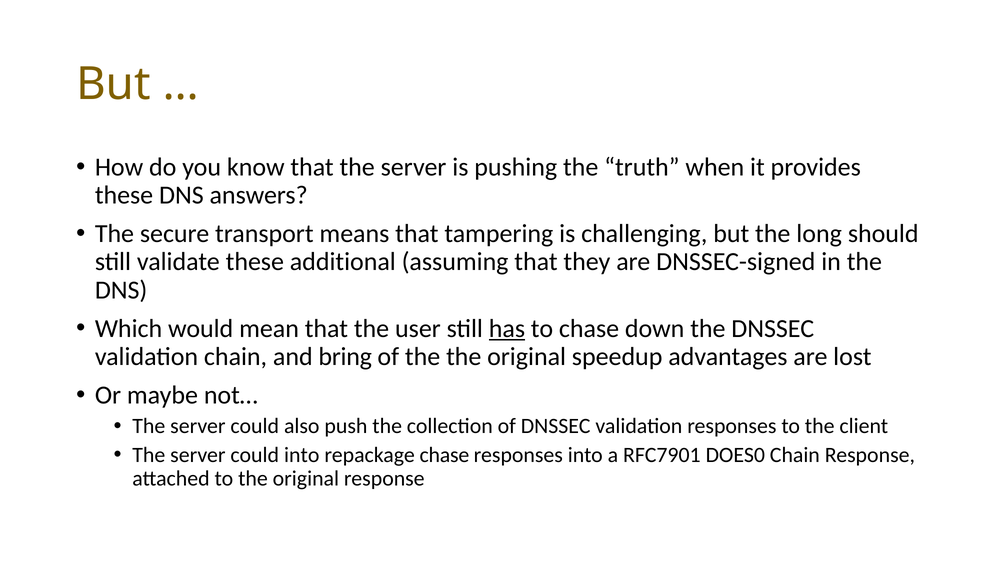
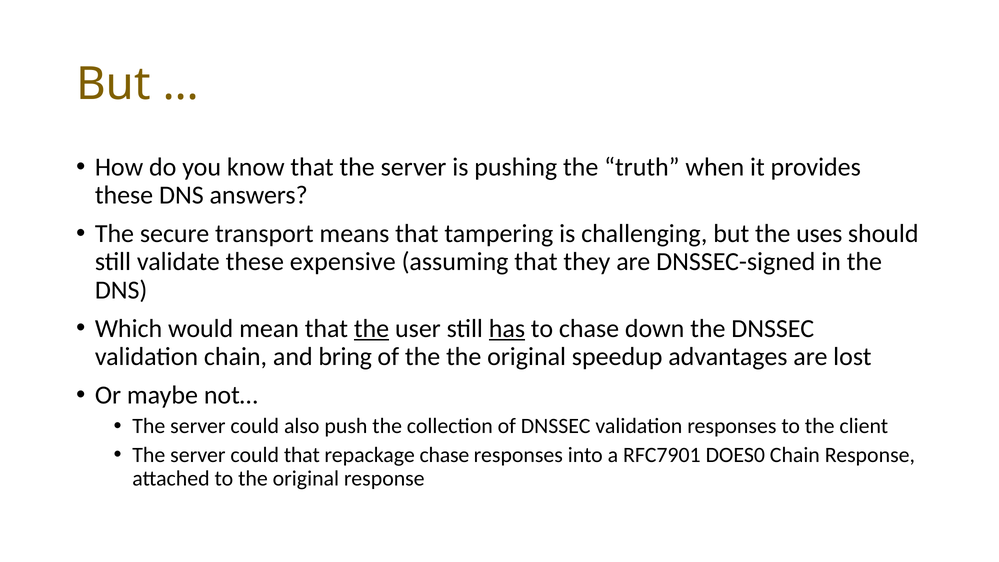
long: long -> uses
additional: additional -> expensive
the at (372, 328) underline: none -> present
could into: into -> that
